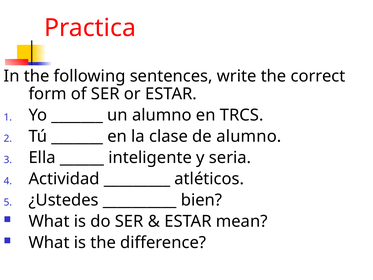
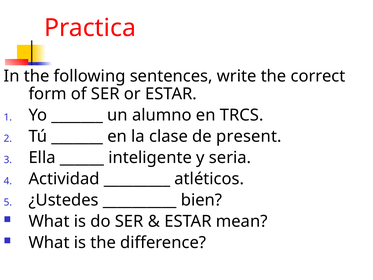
de alumno: alumno -> present
